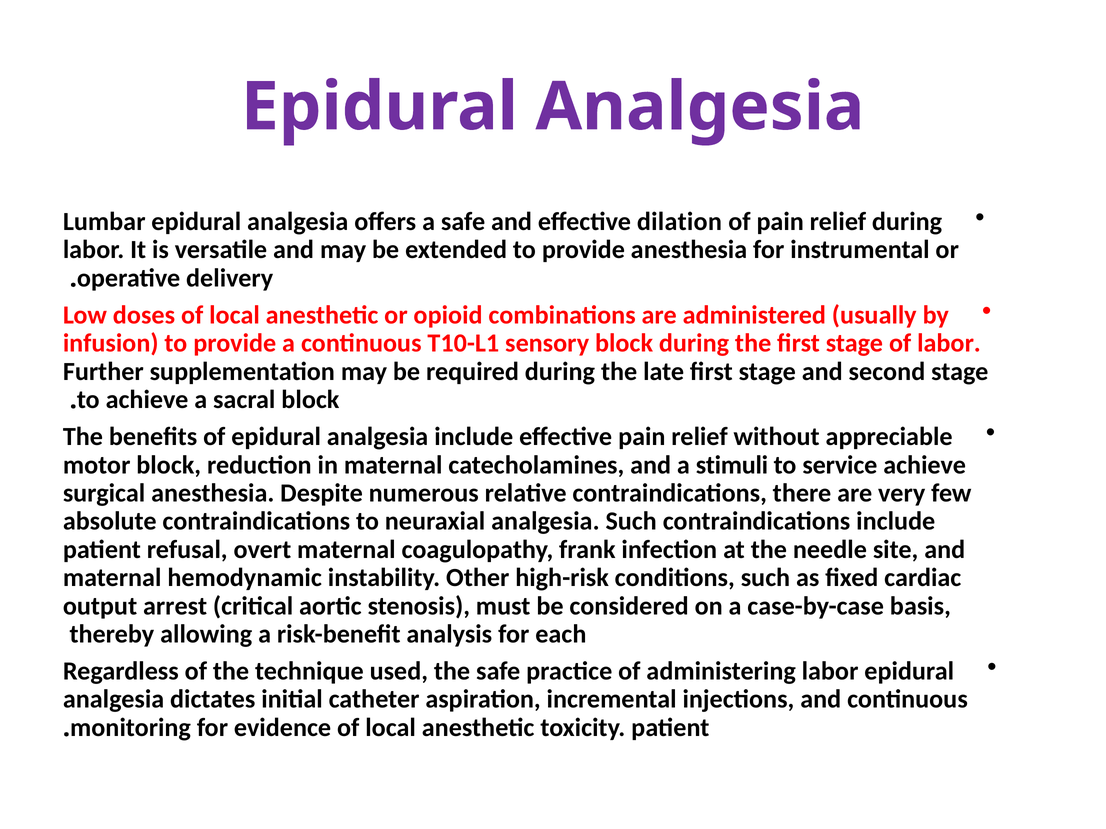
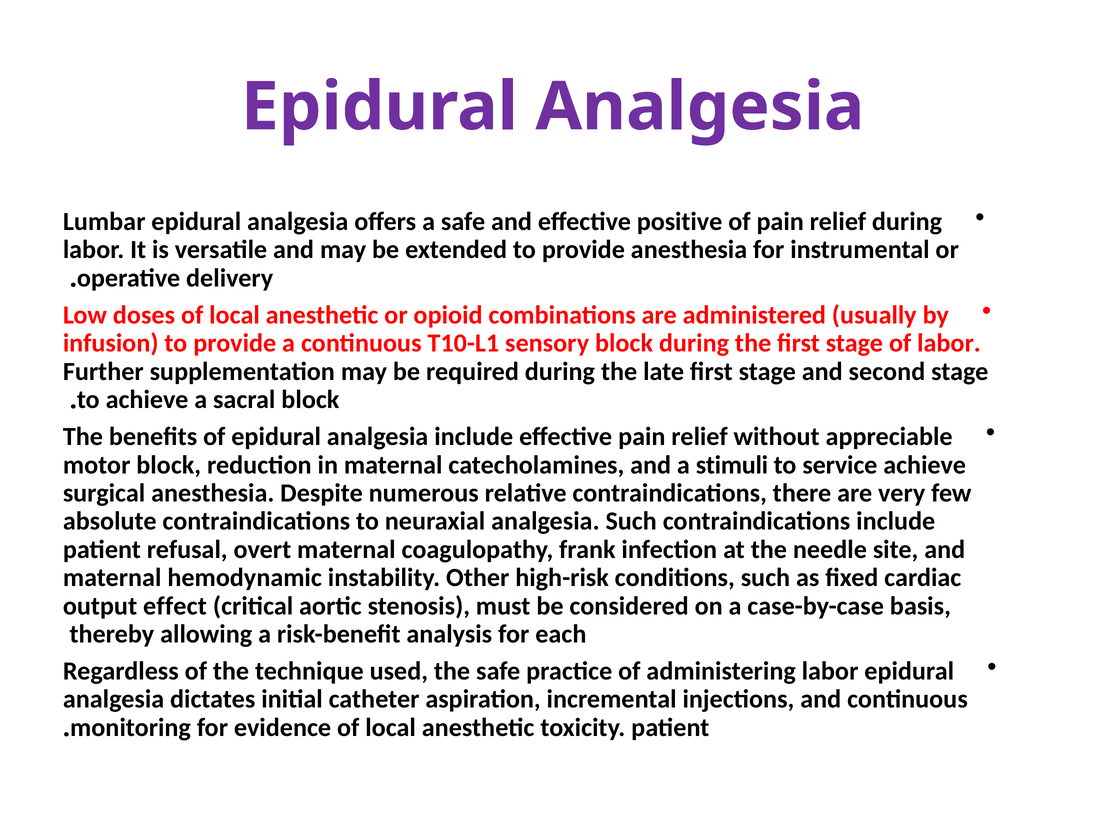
dilation: dilation -> positive
arrest: arrest -> effect
